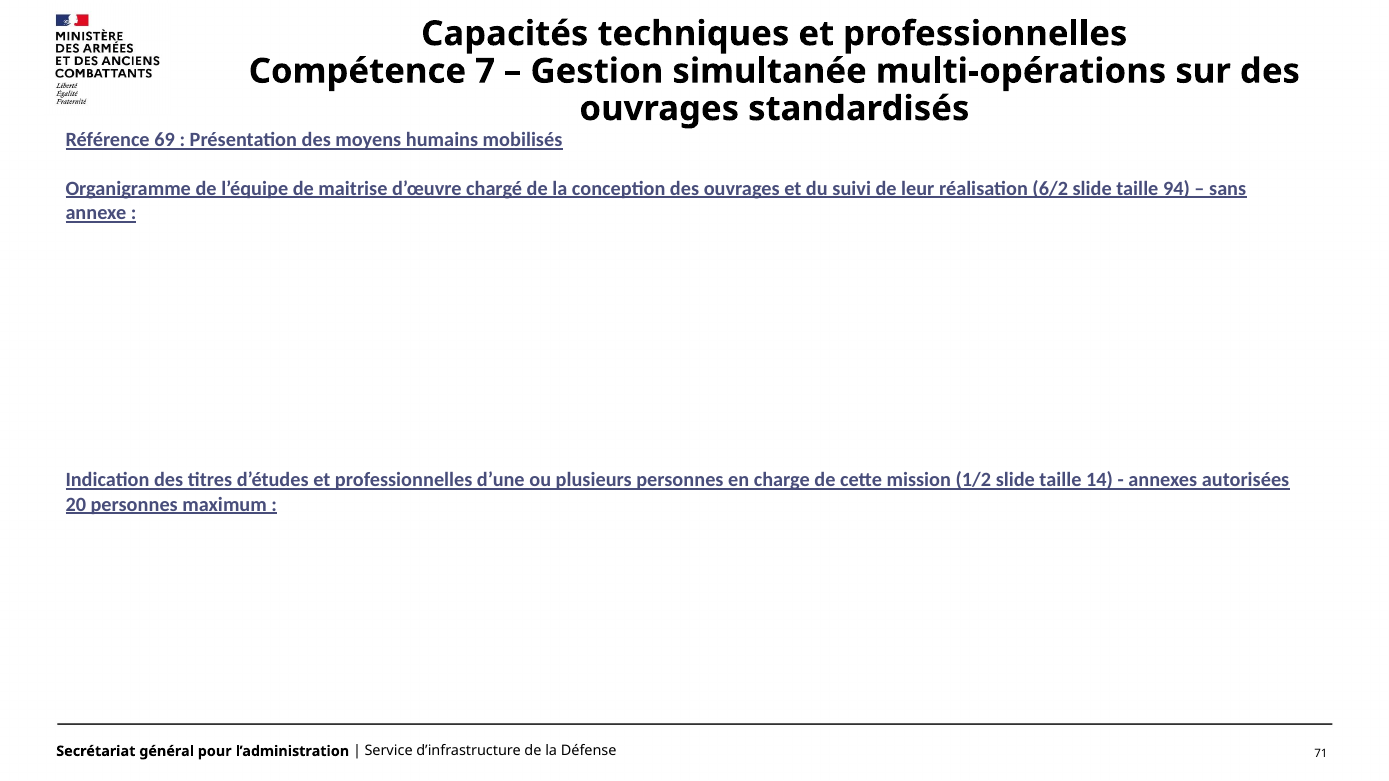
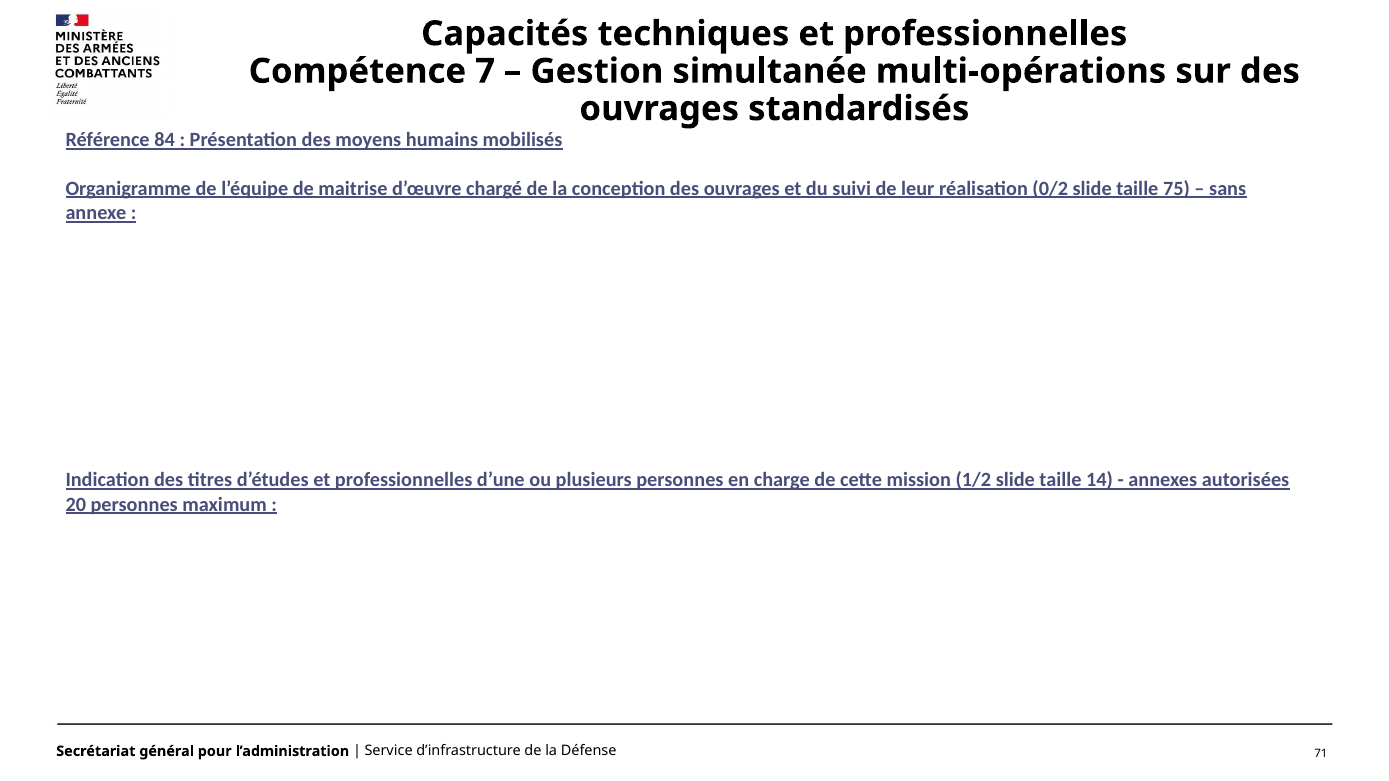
69: 69 -> 84
6/2: 6/2 -> 0/2
94: 94 -> 75
